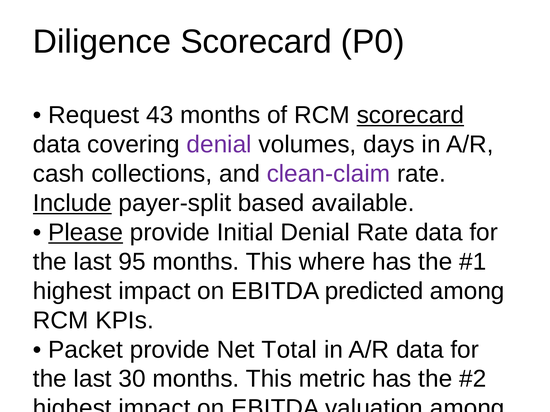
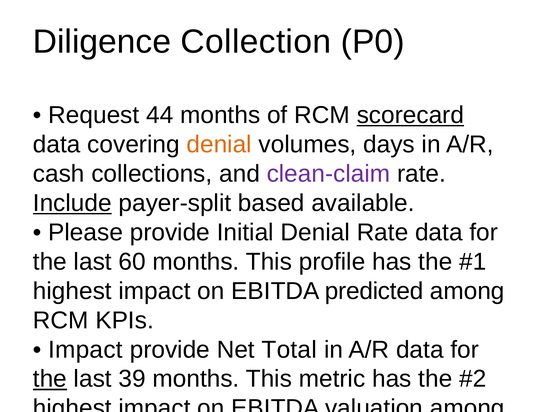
Diligence Scorecard: Scorecard -> Collection
43: 43 -> 44
denial at (219, 145) colour: purple -> orange
Please at (86, 233) underline: present -> none
95: 95 -> 60
where: where -> profile
Packet at (86, 350): Packet -> Impact
the at (50, 379) underline: none -> present
30: 30 -> 39
